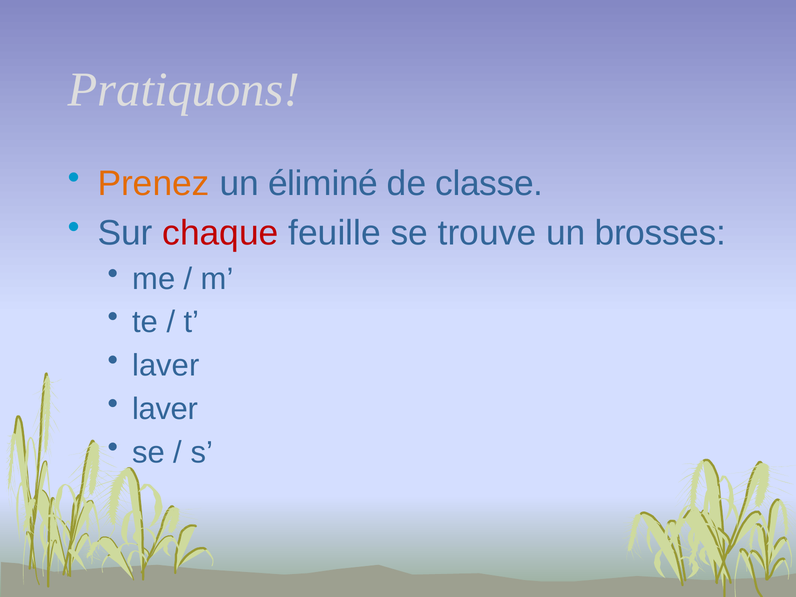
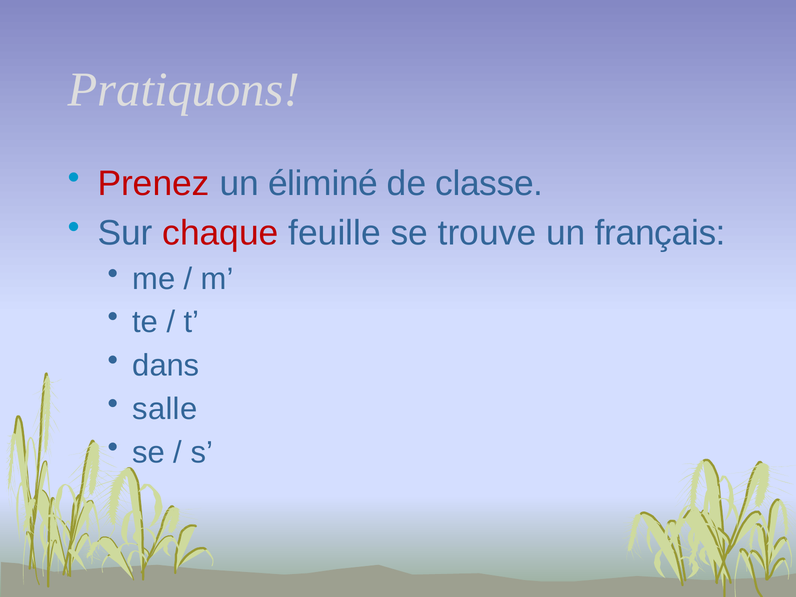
Prenez colour: orange -> red
brosses: brosses -> français
laver at (166, 366): laver -> dans
laver at (165, 409): laver -> salle
